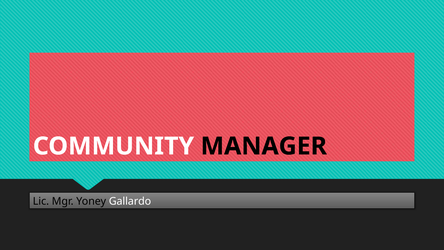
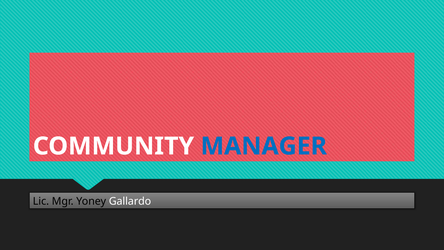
MANAGER colour: black -> blue
